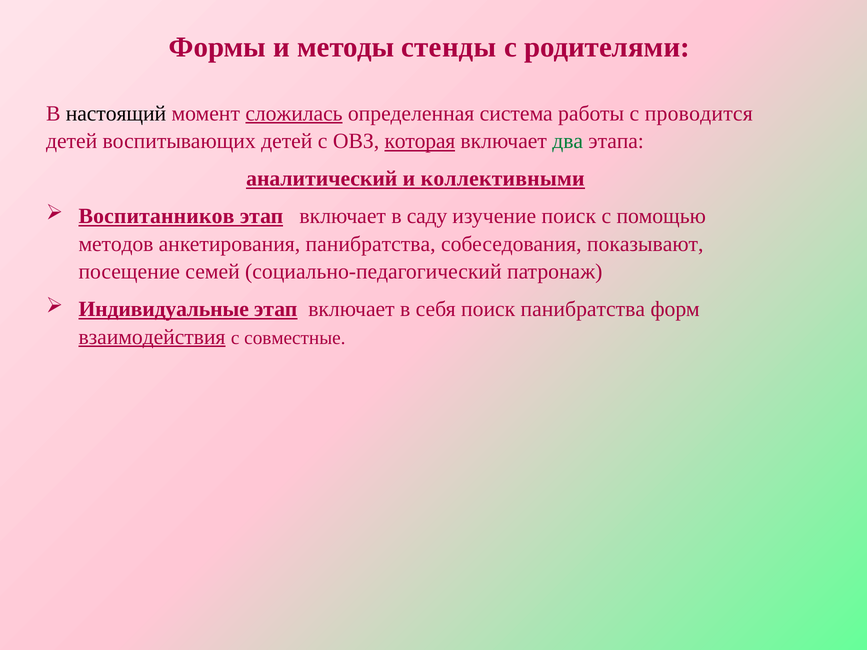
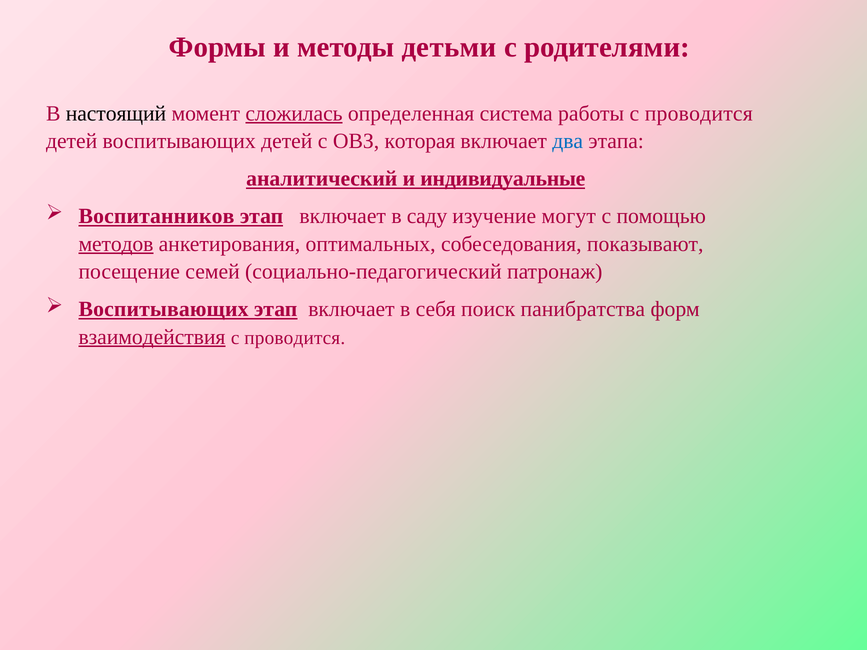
стенды: стенды -> детьми
которая underline: present -> none
два colour: green -> blue
коллективными: коллективными -> индивидуальные
изучение поиск: поиск -> могут
методов underline: none -> present
анкетирования панибратства: панибратства -> оптимальных
Индивидуальные at (164, 309): Индивидуальные -> Воспитывающих
совместные at (295, 338): совместные -> проводится
